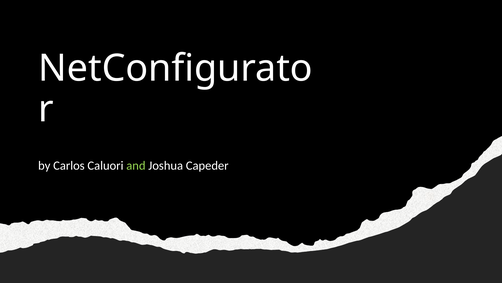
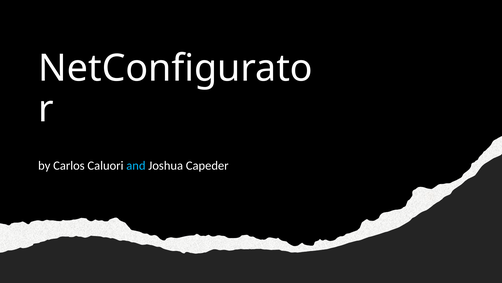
and colour: light green -> light blue
